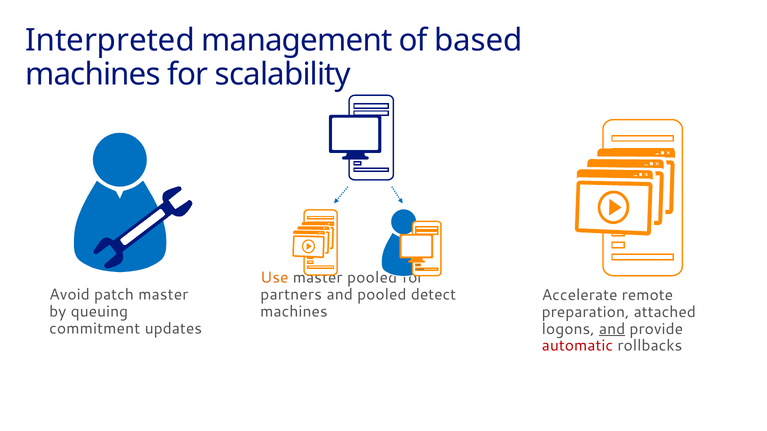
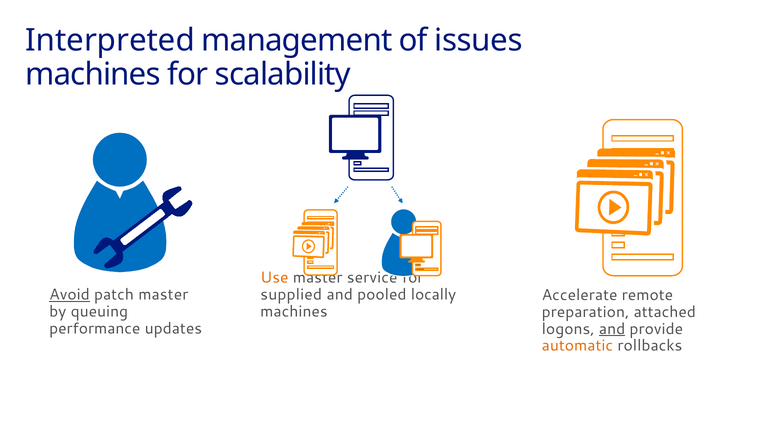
based: based -> issues
pooled at (372, 278): pooled -> service
Avoid underline: none -> present
partners: partners -> supplied
detect: detect -> locally
commitment: commitment -> performance
automatic colour: red -> orange
